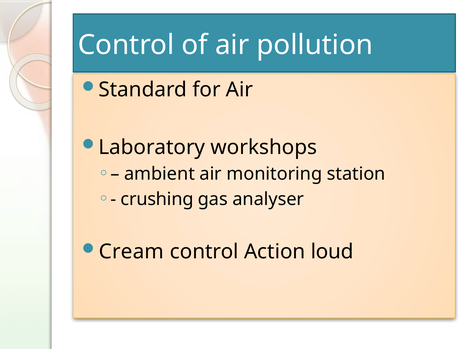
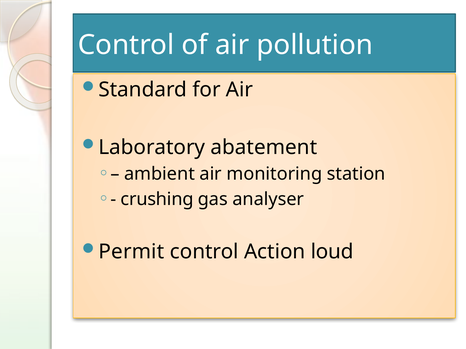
workshops: workshops -> abatement
Cream: Cream -> Permit
